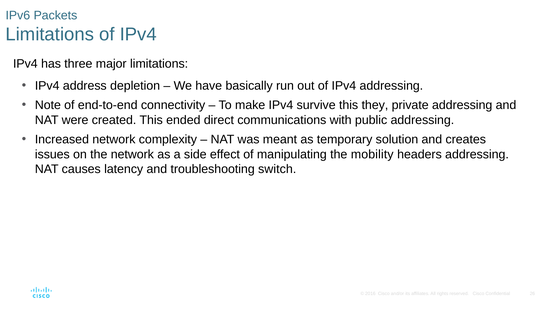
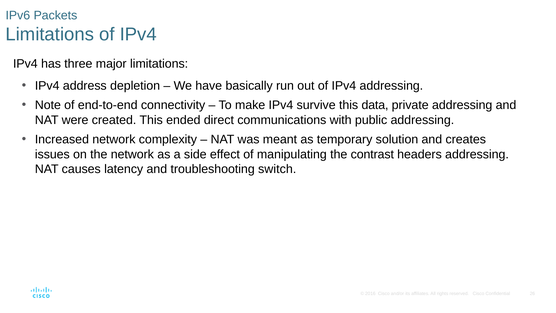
they: they -> data
mobility: mobility -> contrast
